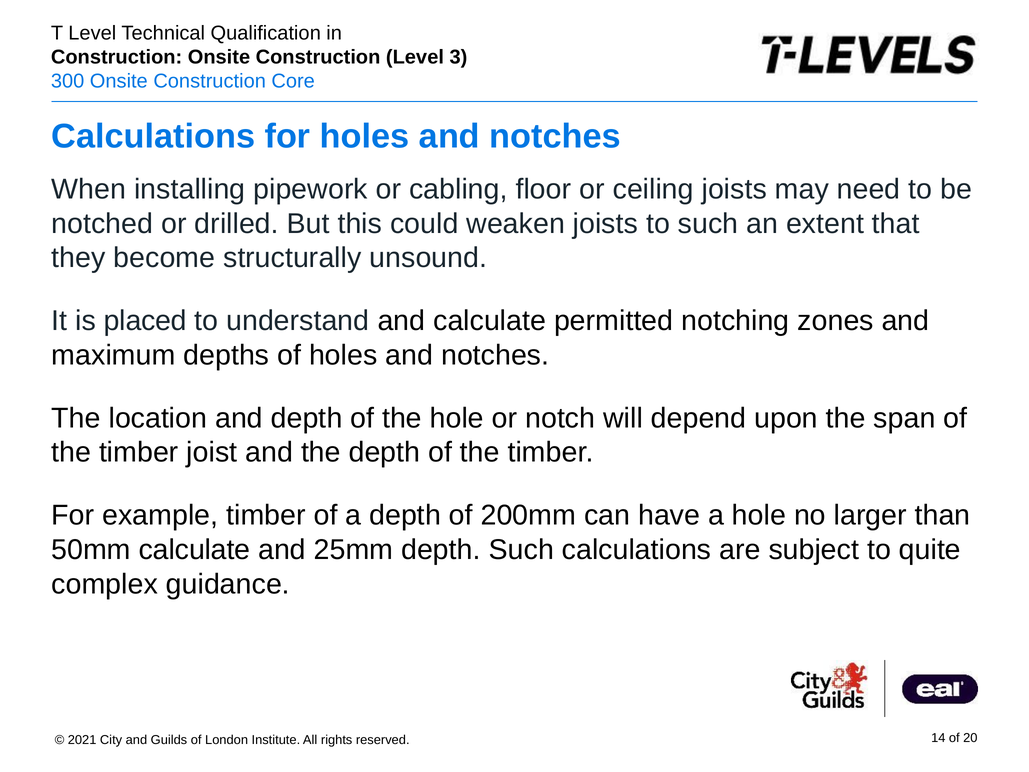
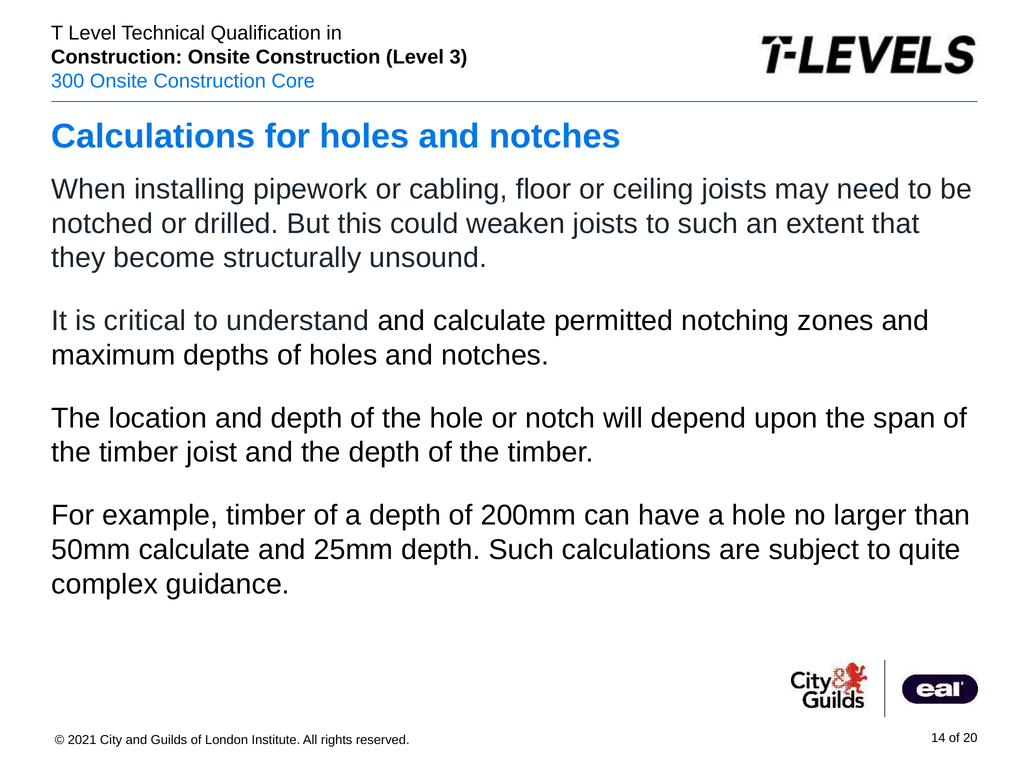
placed: placed -> critical
